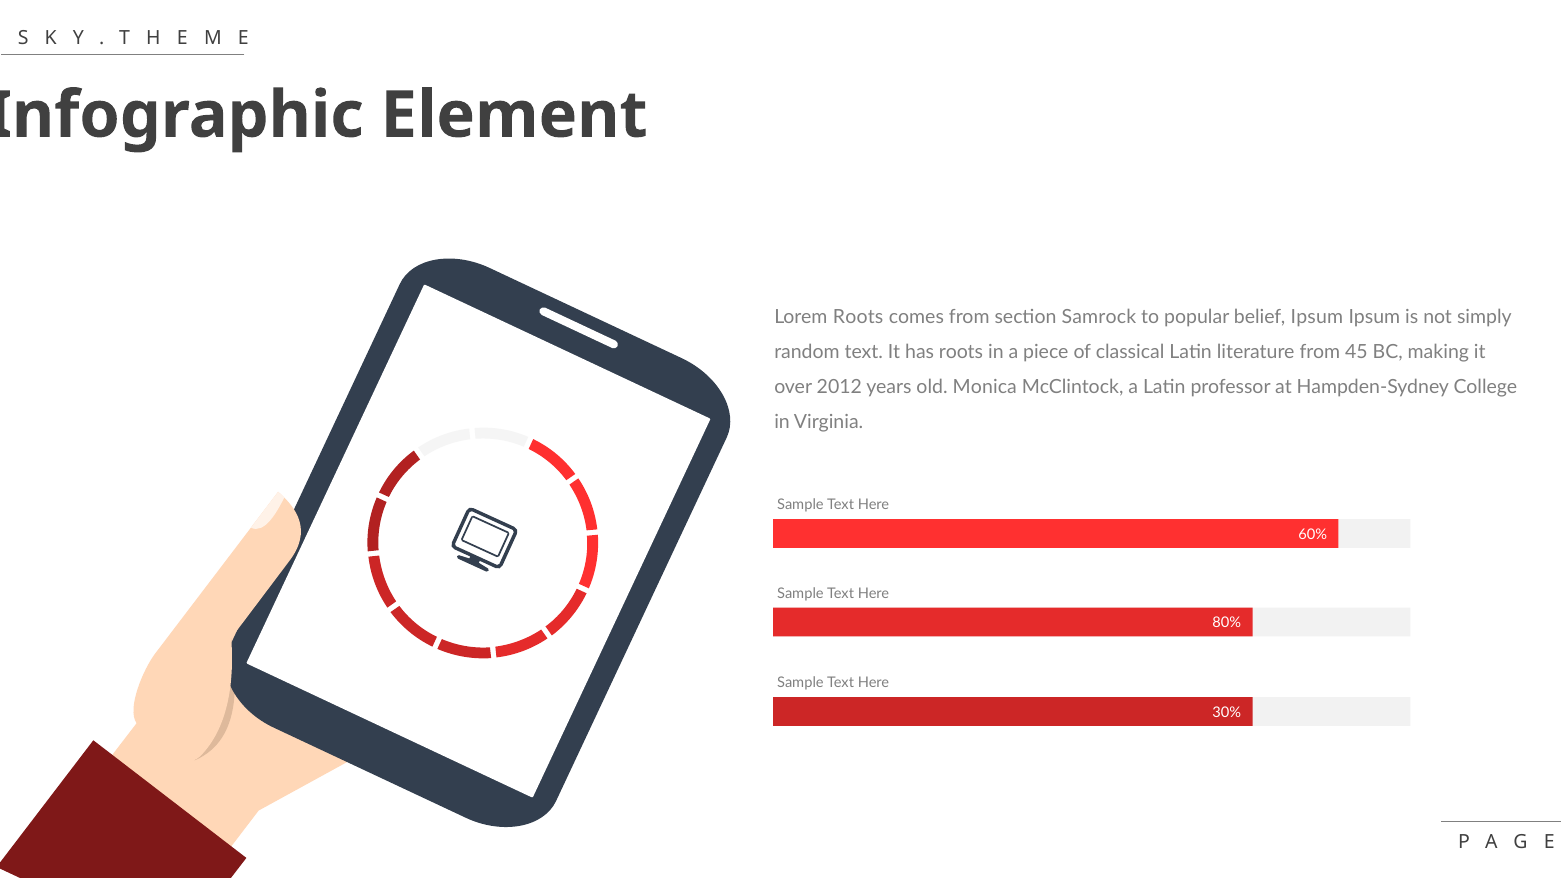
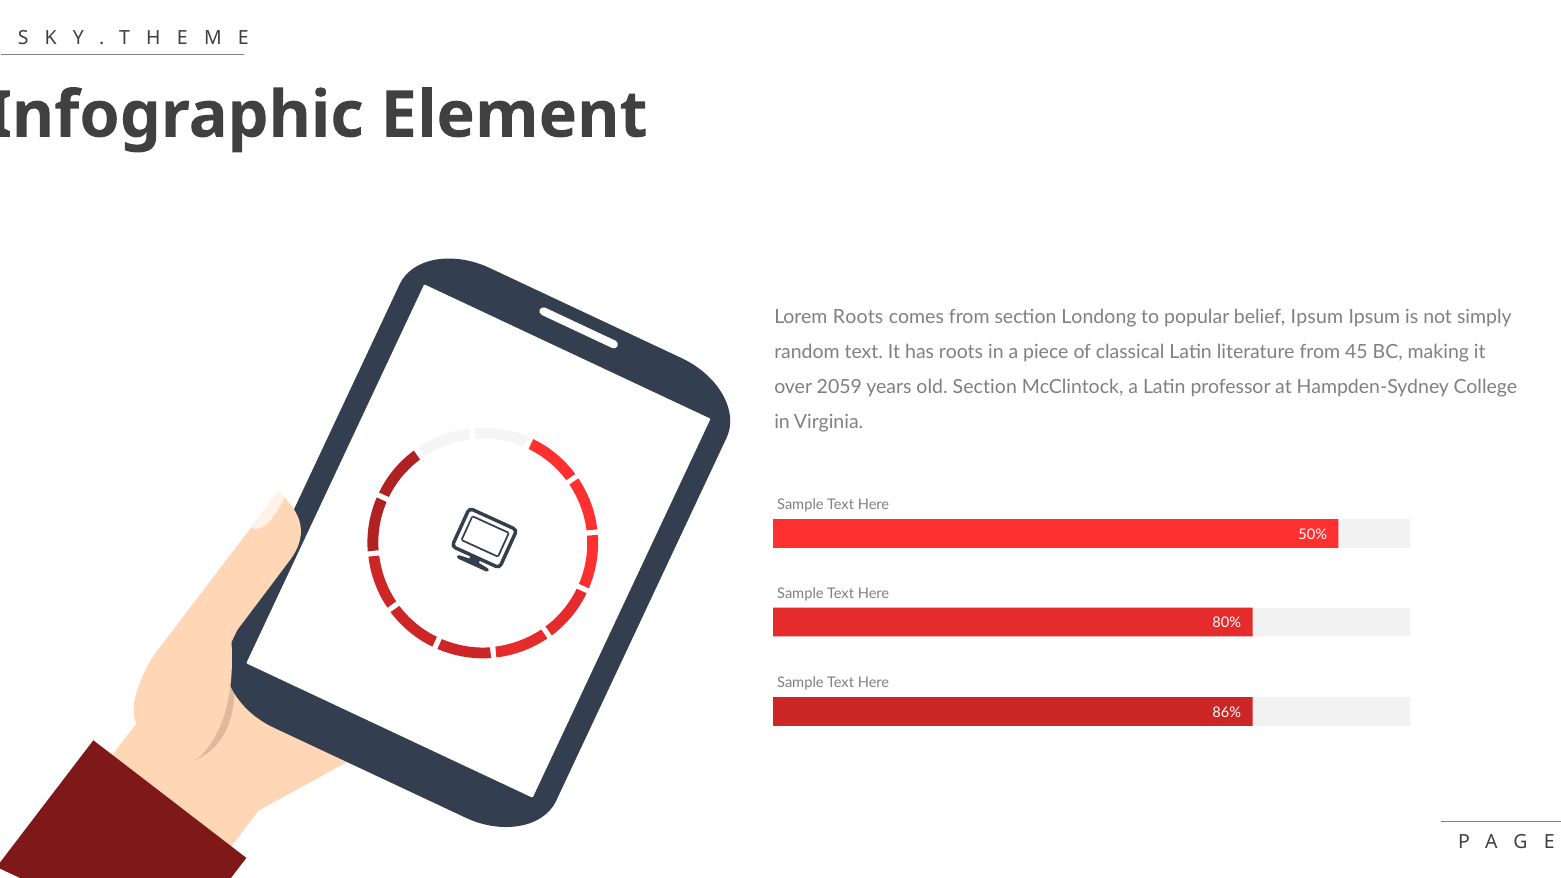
Samrock: Samrock -> Londong
2012: 2012 -> 2059
old Monica: Monica -> Section
60%: 60% -> 50%
30%: 30% -> 86%
